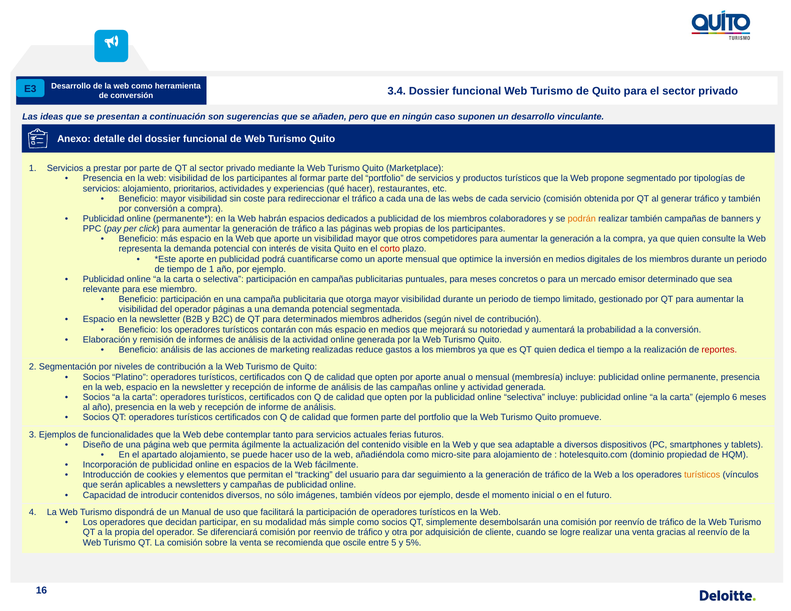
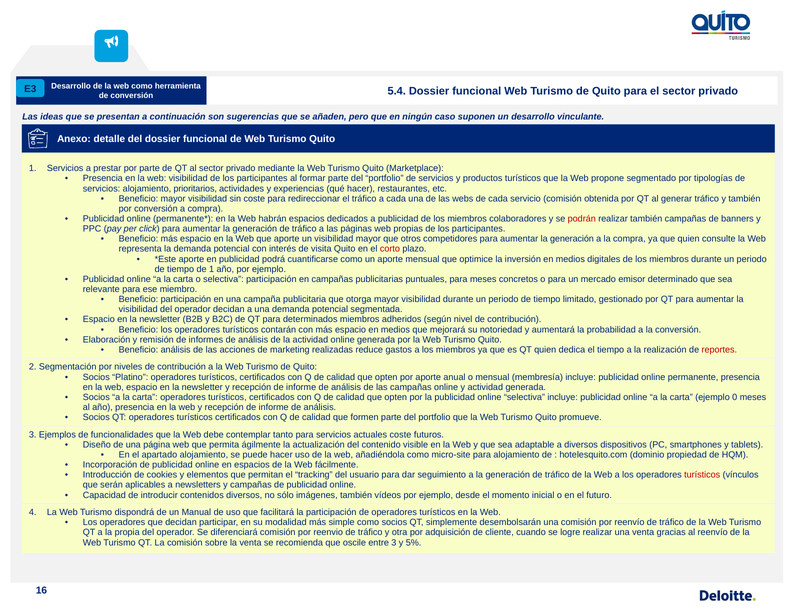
3.4: 3.4 -> 5.4
podrán colour: orange -> red
operador páginas: páginas -> decidan
6: 6 -> 0
actuales ferias: ferias -> coste
turísticos at (702, 475) colour: orange -> red
entre 5: 5 -> 3
